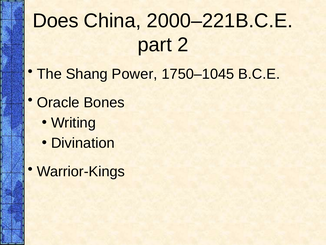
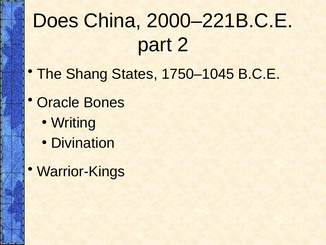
Power: Power -> States
